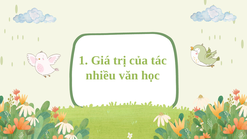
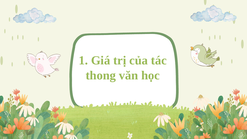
nhiều: nhiều -> thong
